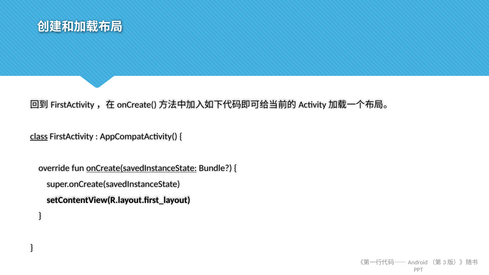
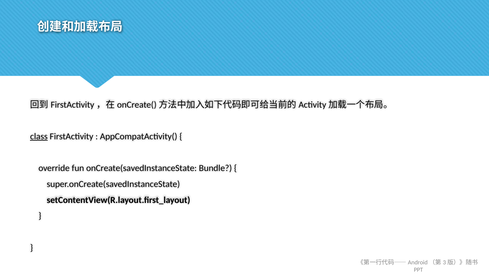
onCreate(savedInstanceState underline: present -> none
